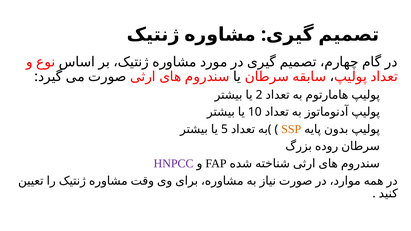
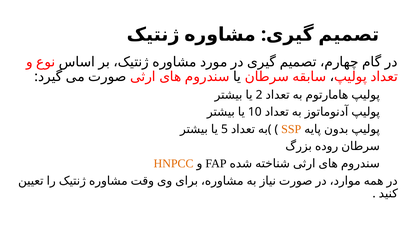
HNPCC colour: purple -> orange
